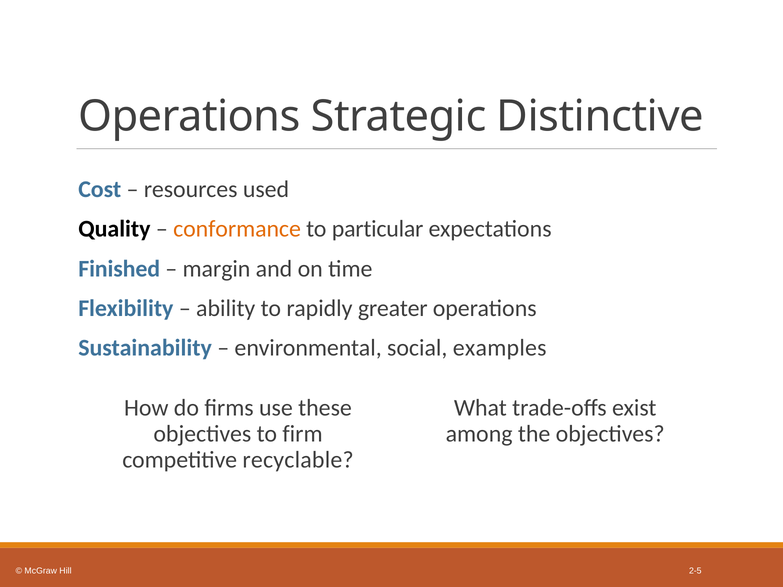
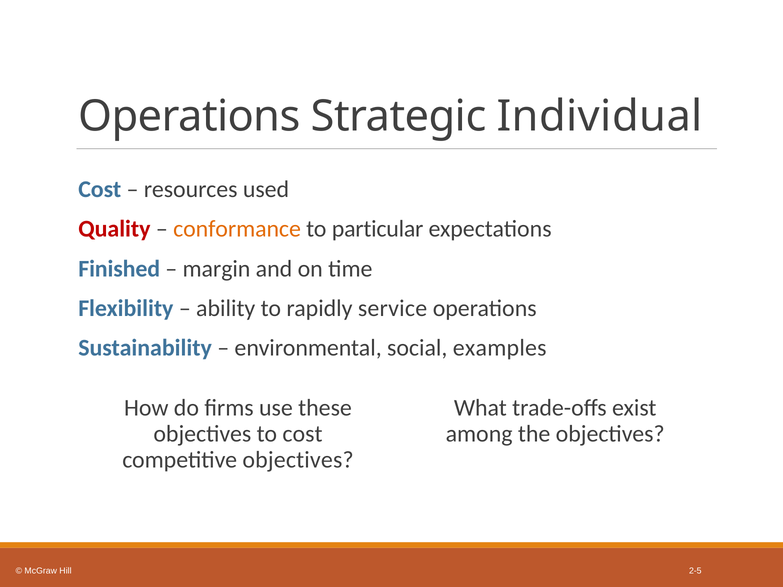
Distinctive: Distinctive -> Individual
Quality colour: black -> red
greater: greater -> service
to firm: firm -> cost
competitive recyclable: recyclable -> objectives
